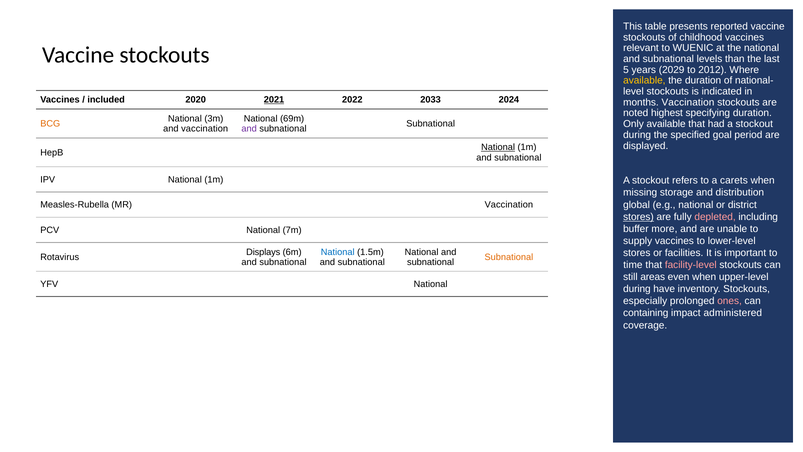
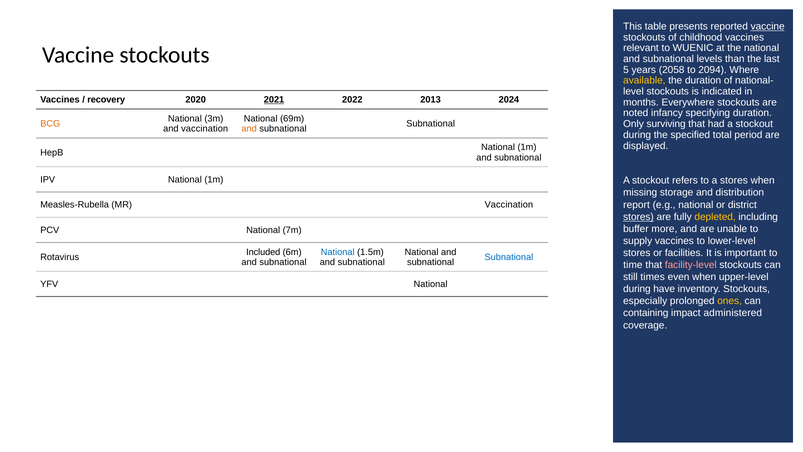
vaccine at (768, 26) underline: none -> present
2029: 2029 -> 2058
2012: 2012 -> 2094
included: included -> recovery
2033: 2033 -> 2013
months Vaccination: Vaccination -> Everywhere
highest: highest -> infancy
Only available: available -> surviving
and at (249, 129) colour: purple -> orange
goal: goal -> total
National at (498, 147) underline: present -> none
a carets: carets -> stores
global: global -> report
depleted colour: pink -> yellow
Displays: Displays -> Included
Subnational at (509, 257) colour: orange -> blue
areas: areas -> times
ones colour: pink -> yellow
